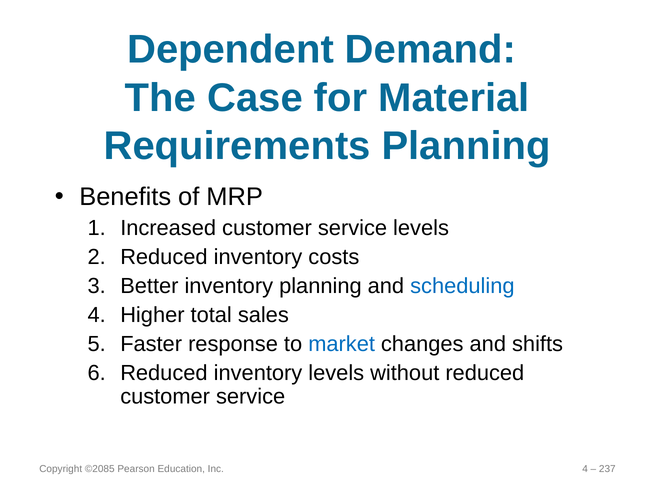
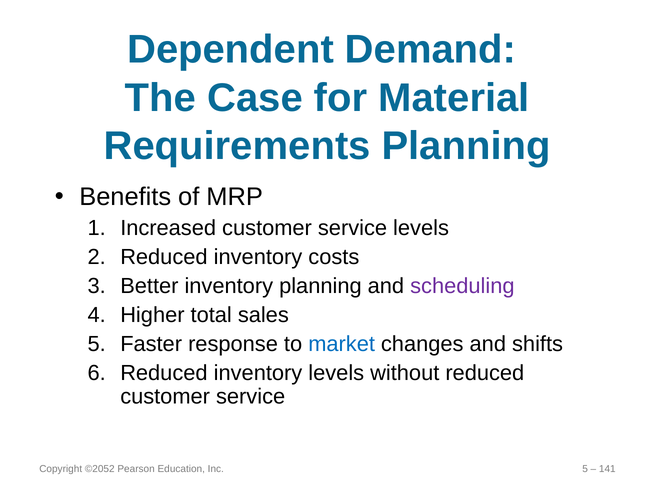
scheduling colour: blue -> purple
©2085: ©2085 -> ©2052
Inc 4: 4 -> 5
237: 237 -> 141
